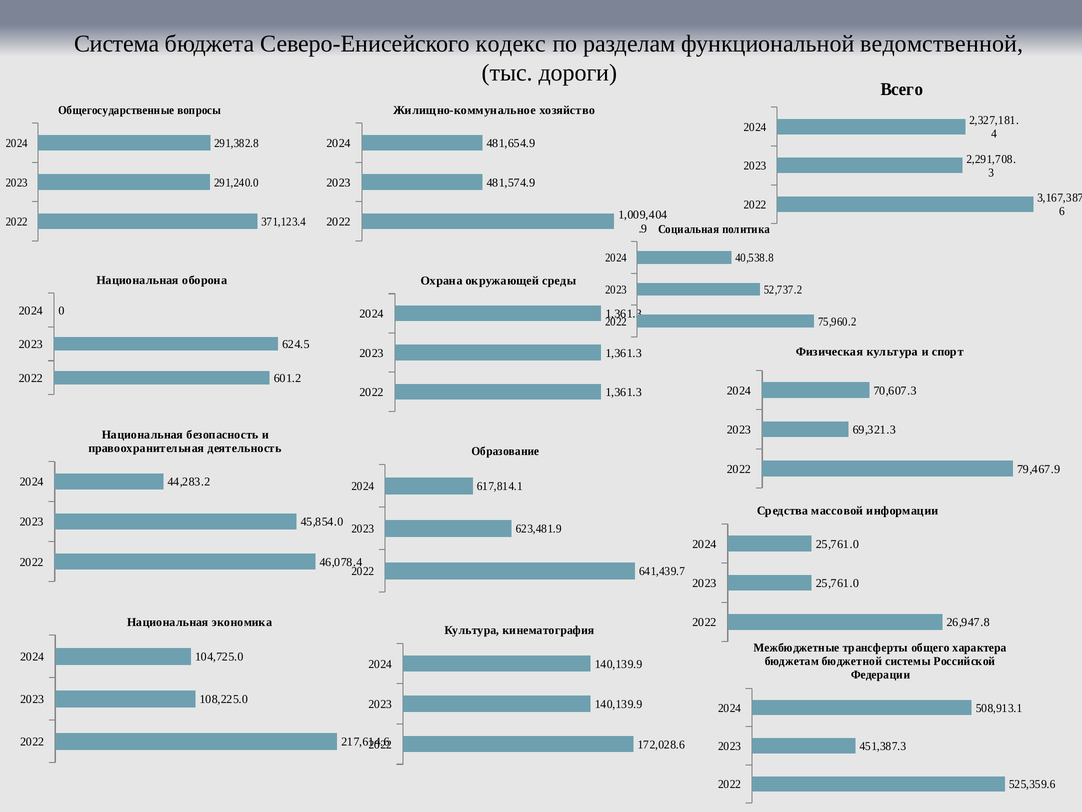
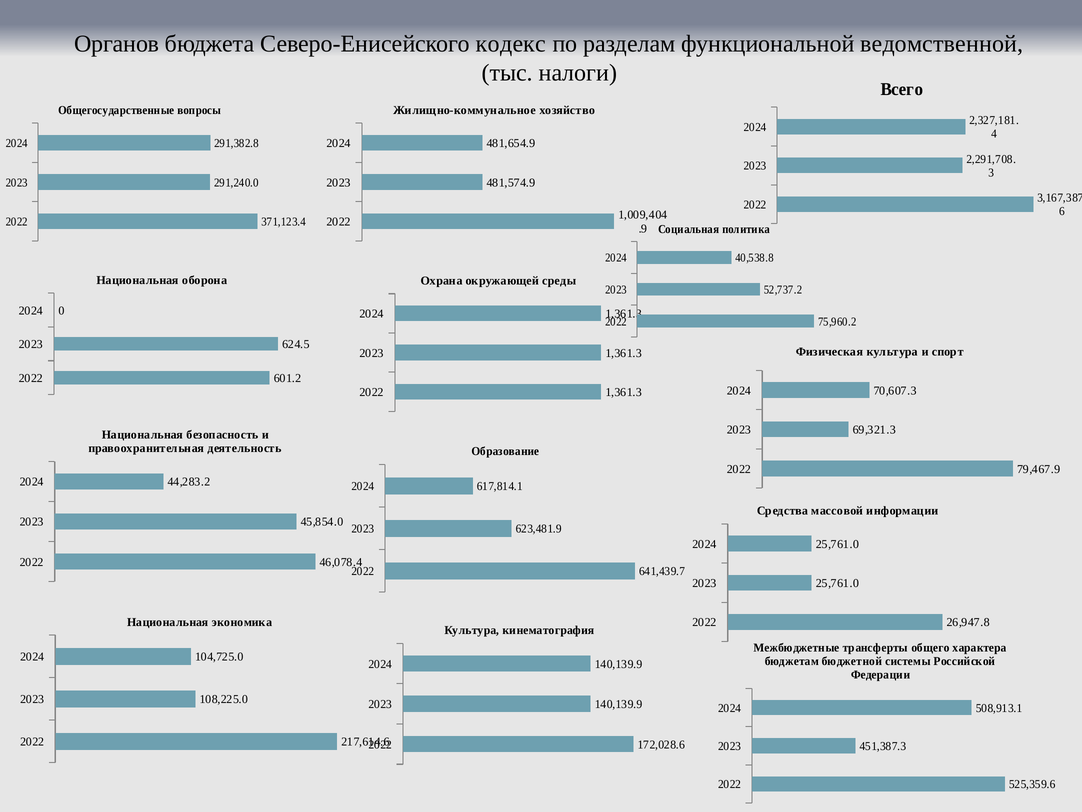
Система: Система -> Органов
дороги: дороги -> налоги
